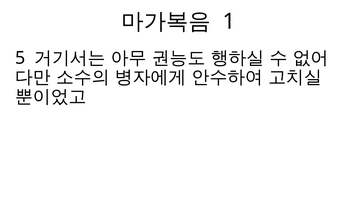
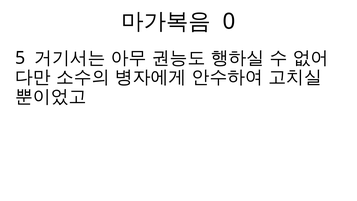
1: 1 -> 0
